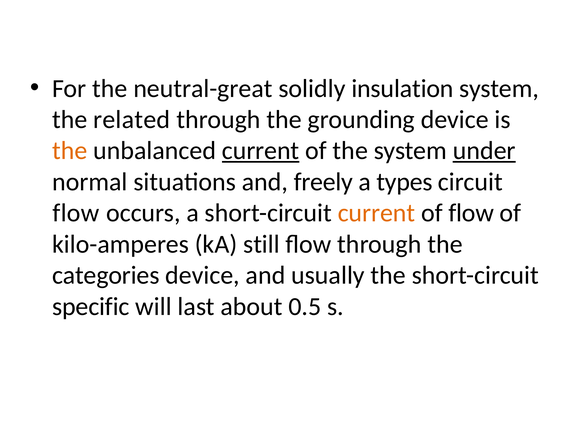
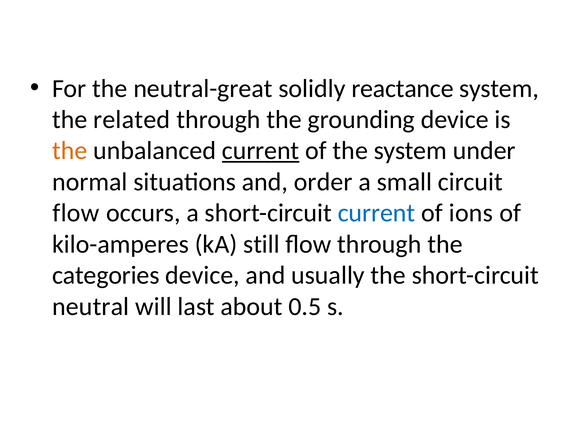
insulation: insulation -> reactance
under underline: present -> none
freely: freely -> order
types: types -> small
current at (376, 213) colour: orange -> blue
of flow: flow -> ions
specific: specific -> neutral
